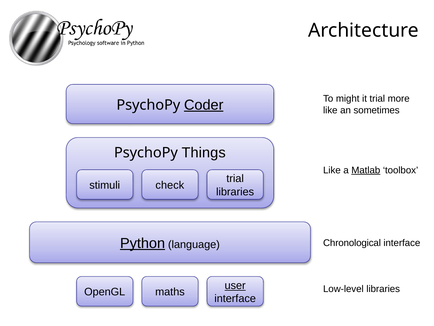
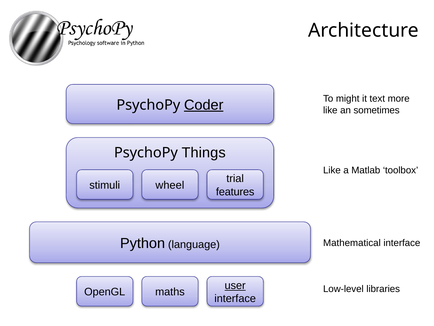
it trial: trial -> text
Matlab underline: present -> none
check: check -> wheel
libraries at (235, 191): libraries -> features
Python underline: present -> none
Chronological: Chronological -> Mathematical
